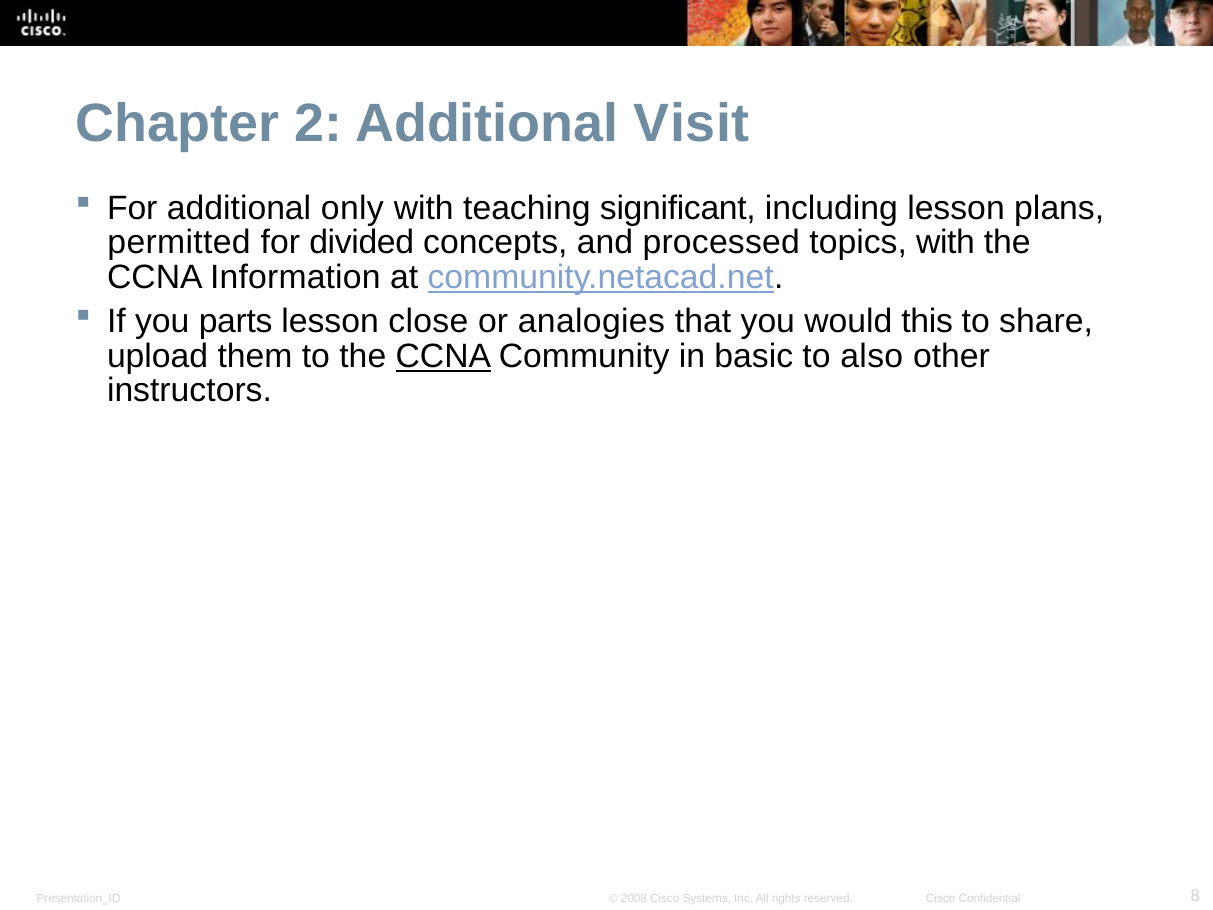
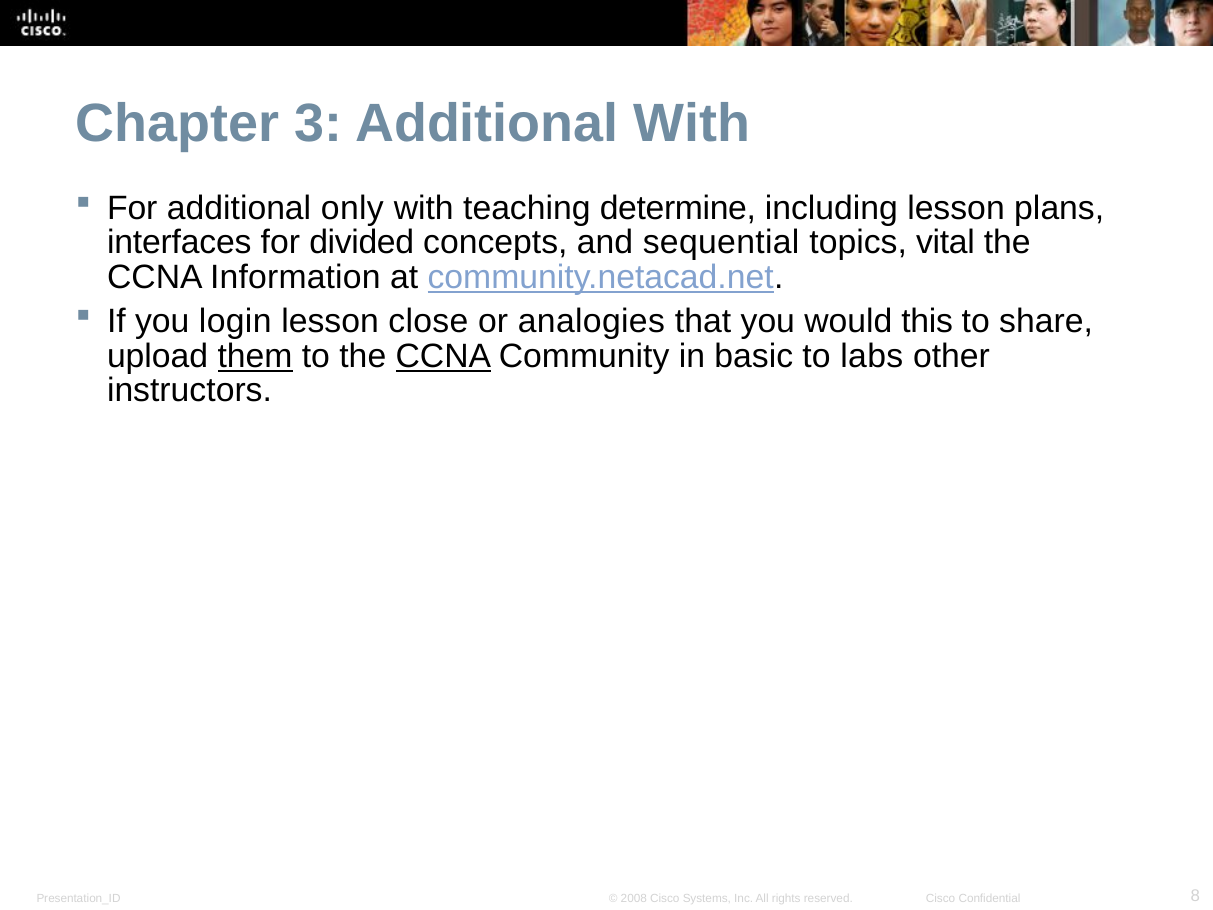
2: 2 -> 3
Additional Visit: Visit -> With
significant: significant -> determine
permitted: permitted -> interfaces
processed: processed -> sequential
topics with: with -> vital
parts: parts -> login
them underline: none -> present
also: also -> labs
